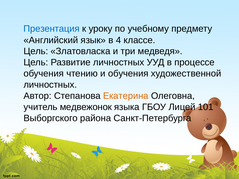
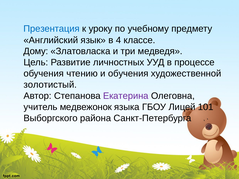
Цель at (36, 51): Цель -> Дому
личностных at (50, 85): личностных -> золотистый
Екатерина colour: orange -> purple
